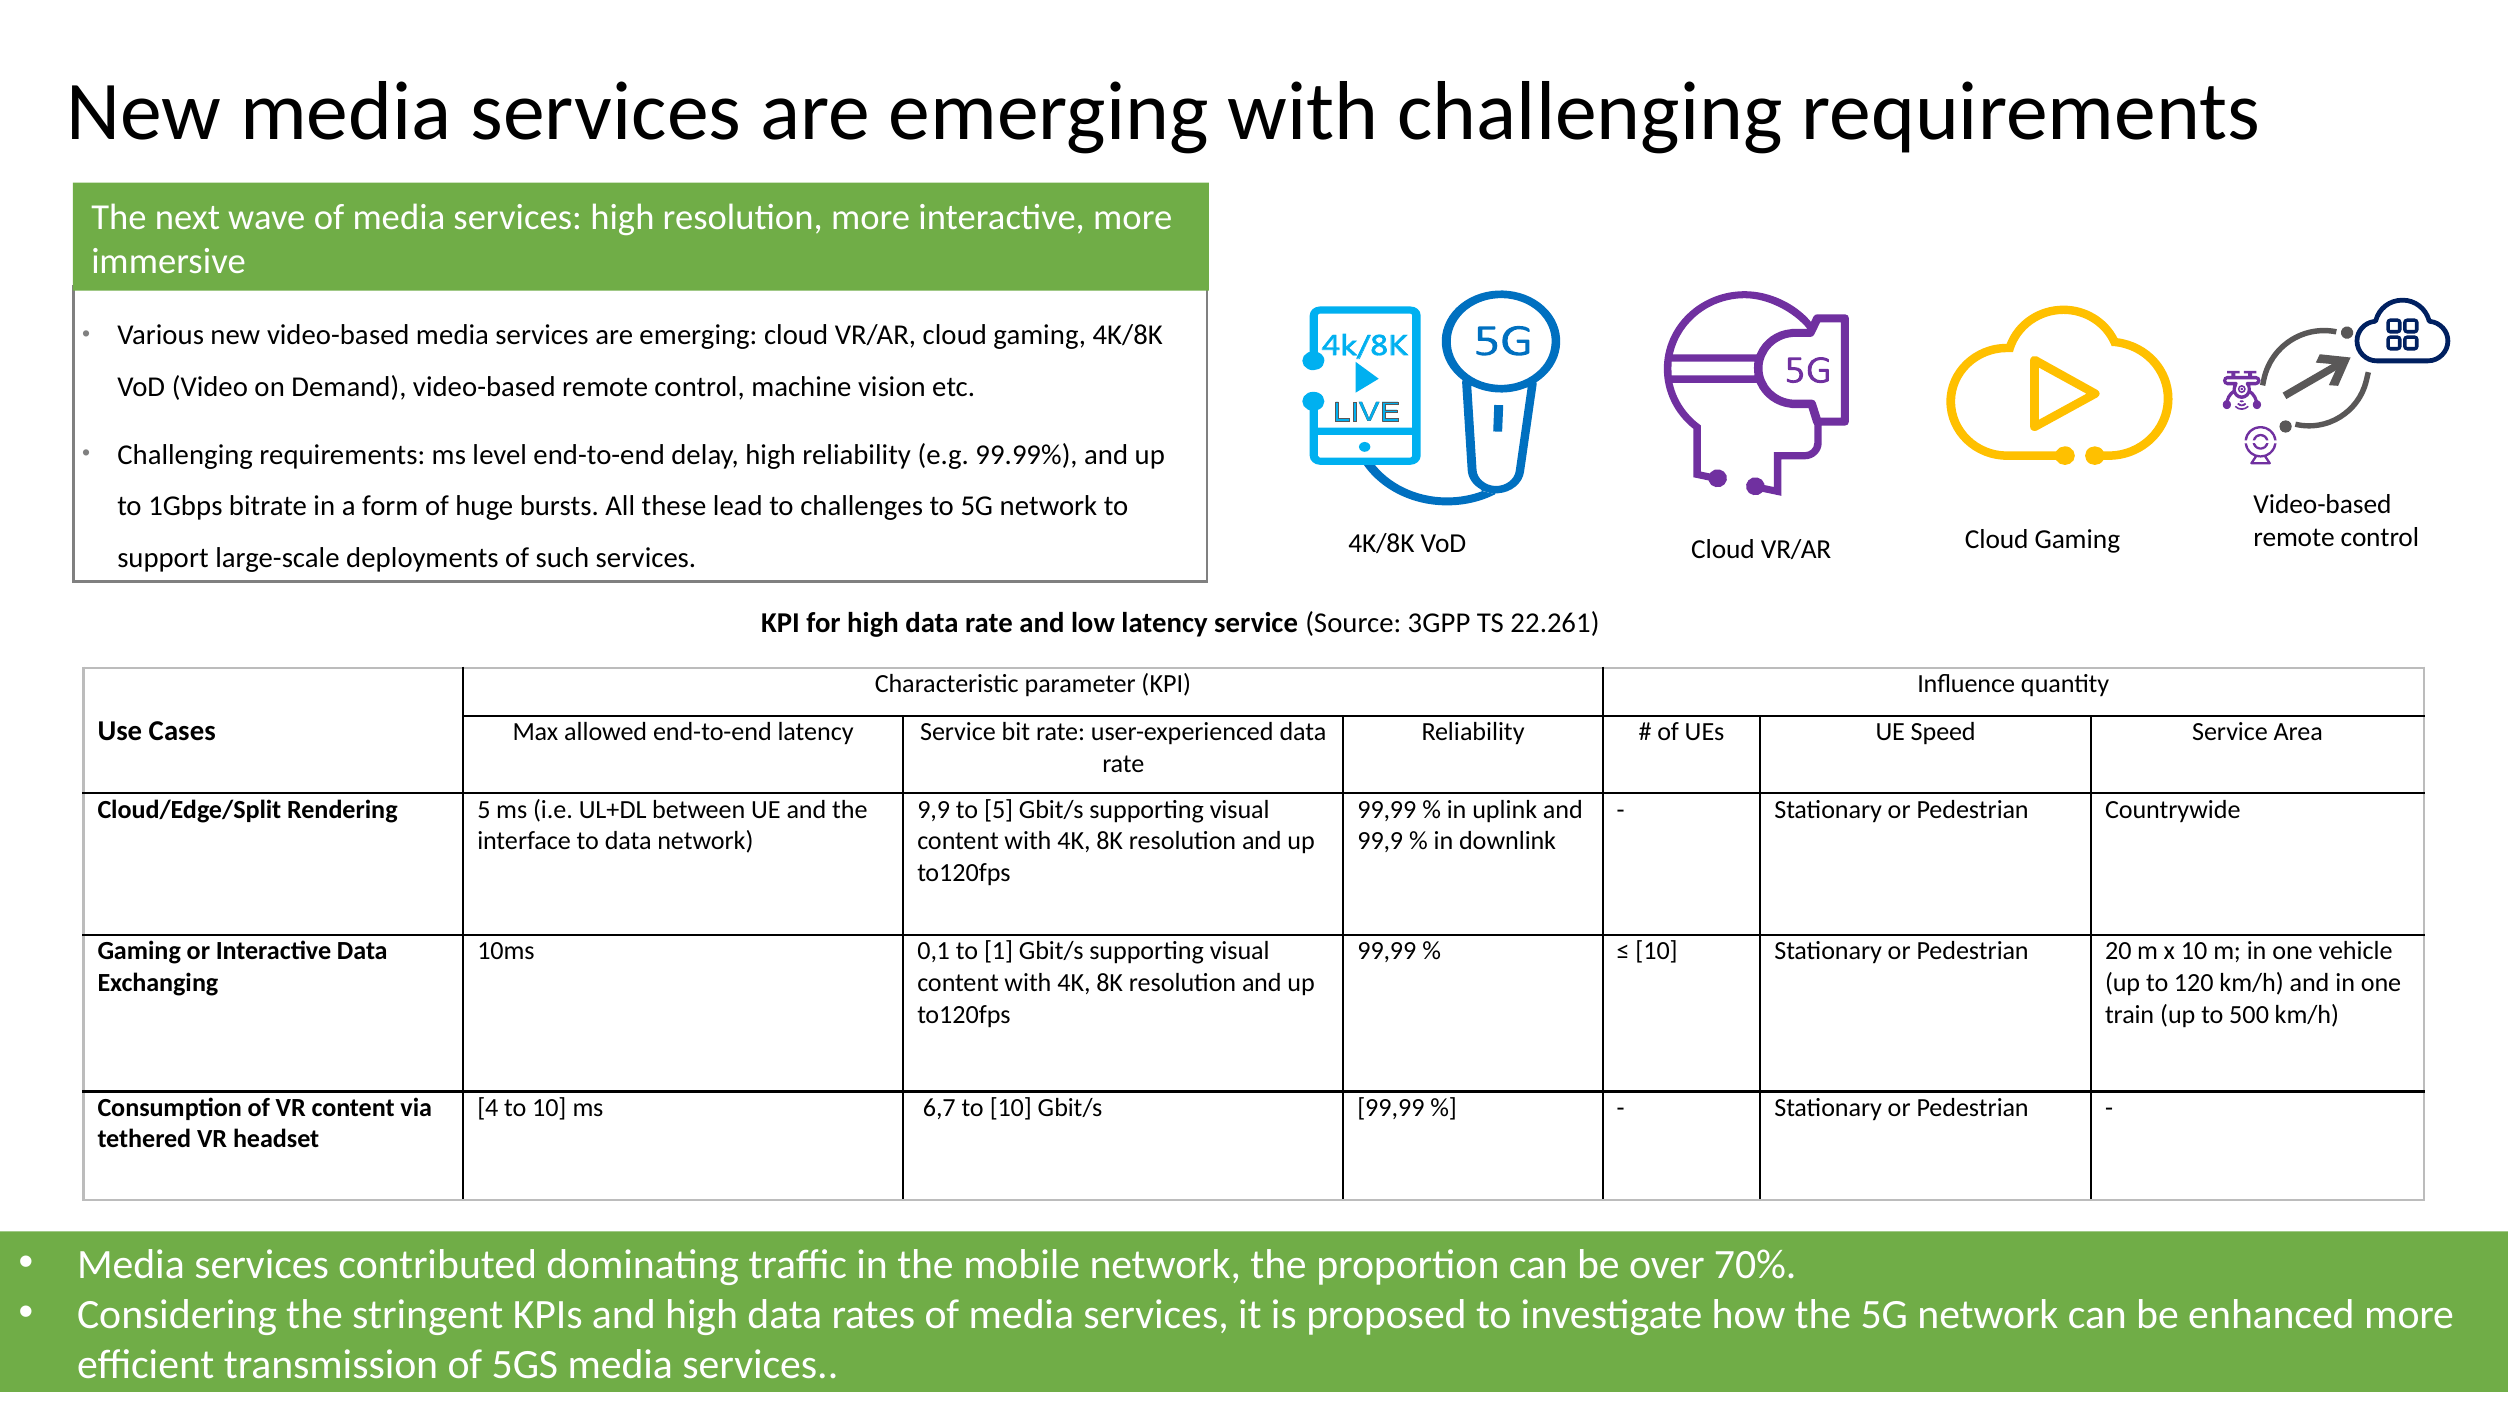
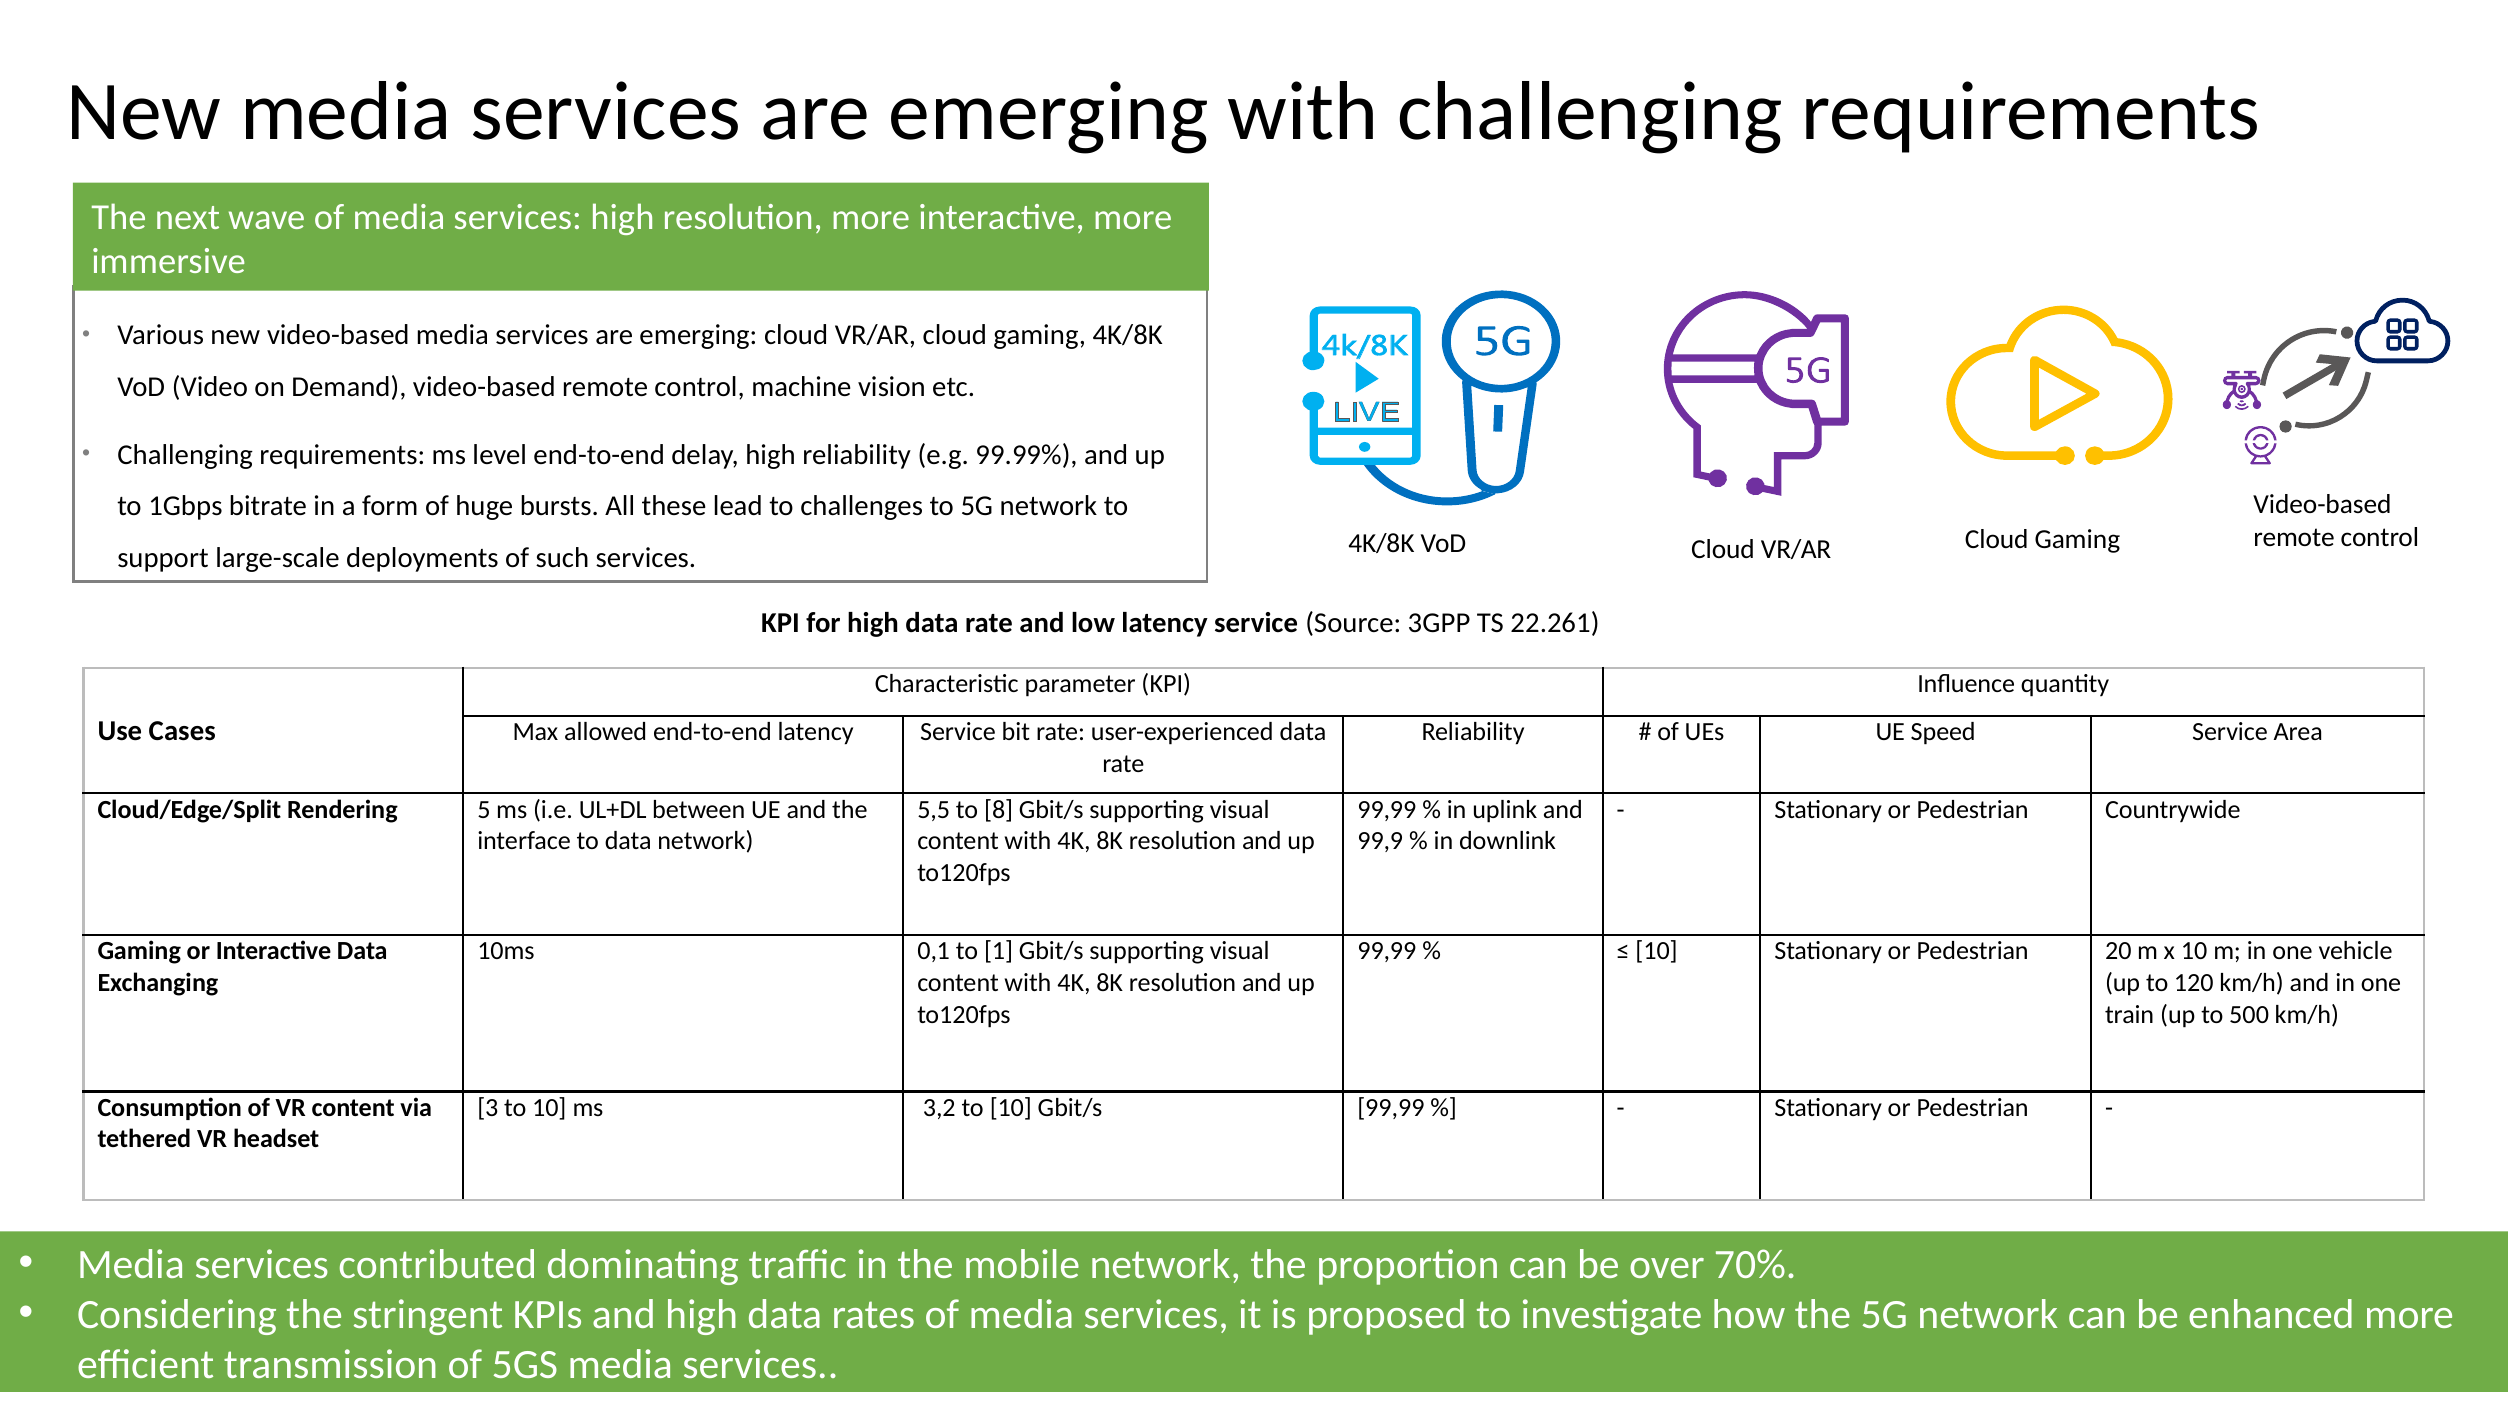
9,9: 9,9 -> 5,5
to 5: 5 -> 8
4: 4 -> 3
6,7: 6,7 -> 3,2
